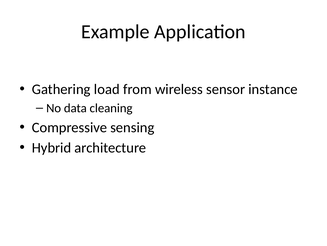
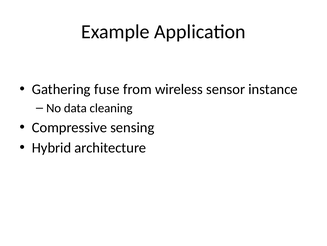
load: load -> fuse
